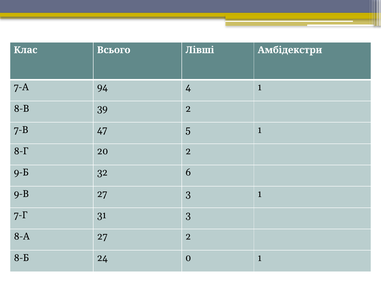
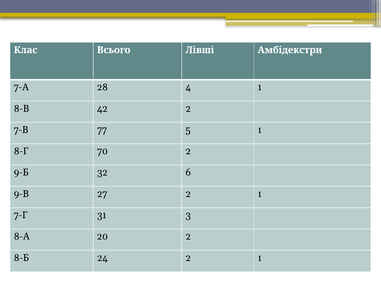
94: 94 -> 28
39: 39 -> 42
47: 47 -> 77
20: 20 -> 70
27 3: 3 -> 2
8-А 27: 27 -> 20
24 0: 0 -> 2
